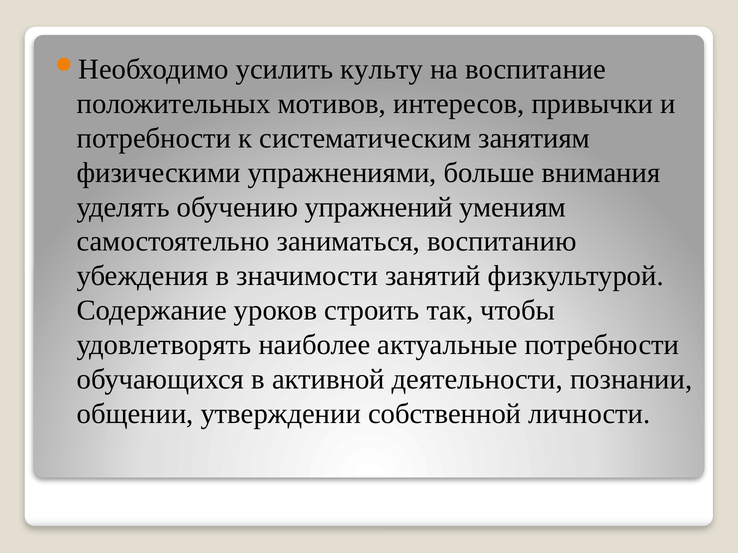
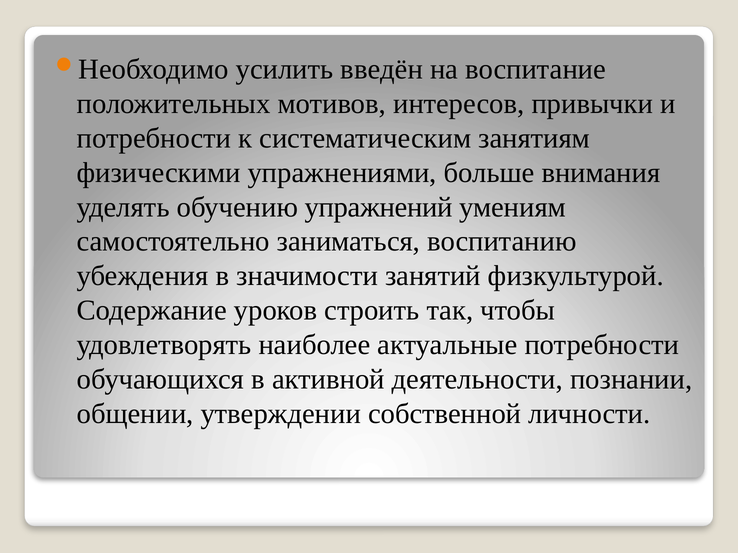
культу: культу -> введён
